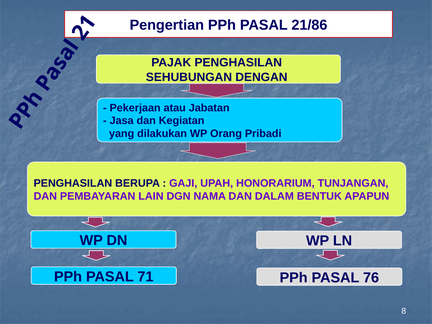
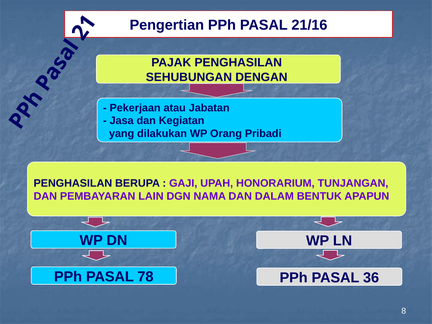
21/86: 21/86 -> 21/16
71: 71 -> 78
76: 76 -> 36
